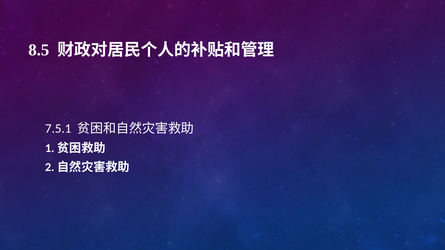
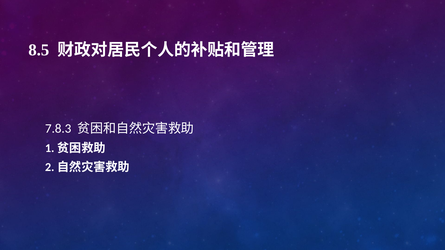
7.5.1: 7.5.1 -> 7.8.3
